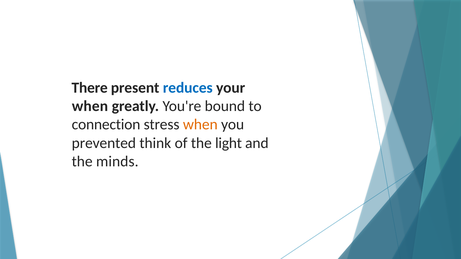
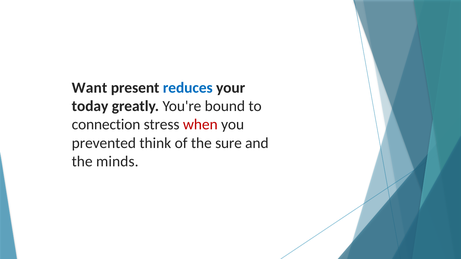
There: There -> Want
when at (90, 106): when -> today
when at (200, 125) colour: orange -> red
light: light -> sure
